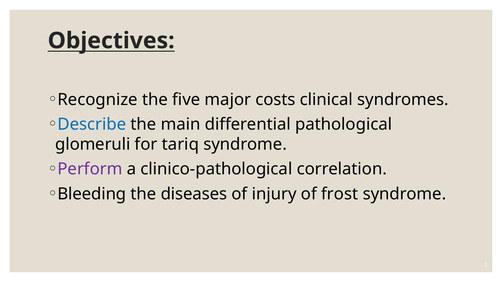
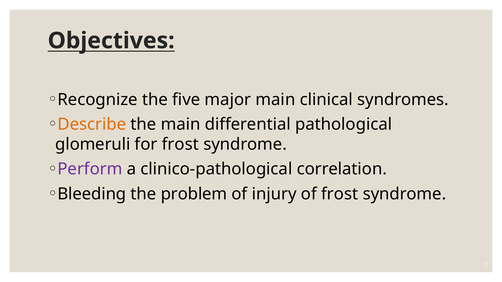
major costs: costs -> main
Describe colour: blue -> orange
for tariq: tariq -> frost
diseases: diseases -> problem
